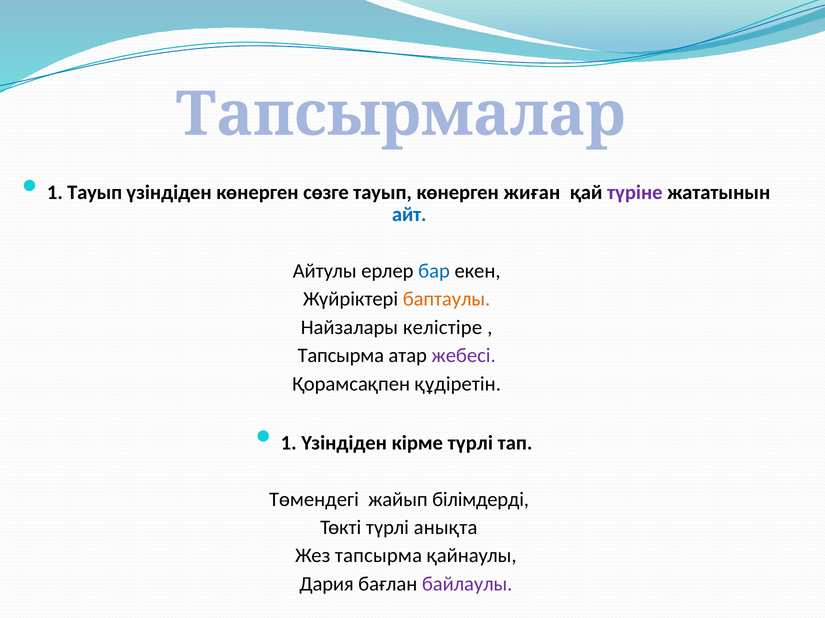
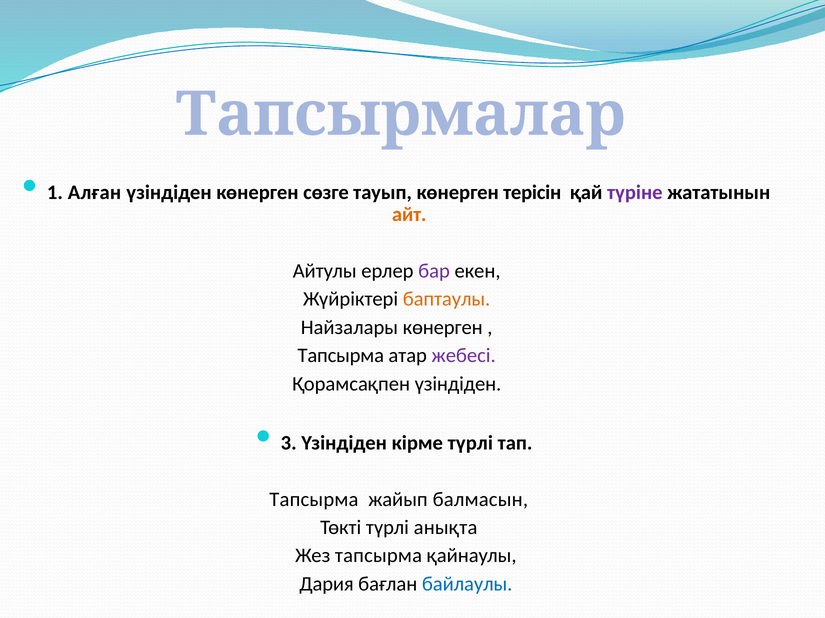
1 Тауып: Тауып -> Алған
жиған: жиған -> терісін
айт colour: blue -> orange
бар colour: blue -> purple
Найзалары келістіре: келістіре -> көнерген
Қорамсақпен құдіретін: құдіретін -> үзіндіден
1 at (289, 443): 1 -> 3
Төмендегі at (314, 500): Төмендегі -> Тапсырма
білімдерді: білімдерді -> балмасын
байлаулы colour: purple -> blue
